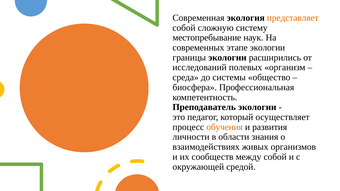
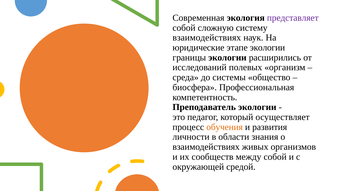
представляет colour: orange -> purple
местопребывание at (207, 38): местопребывание -> взаимодействиях
современных: современных -> юридические
